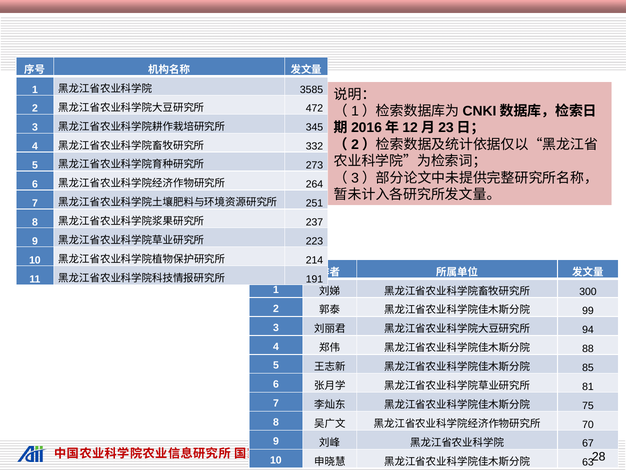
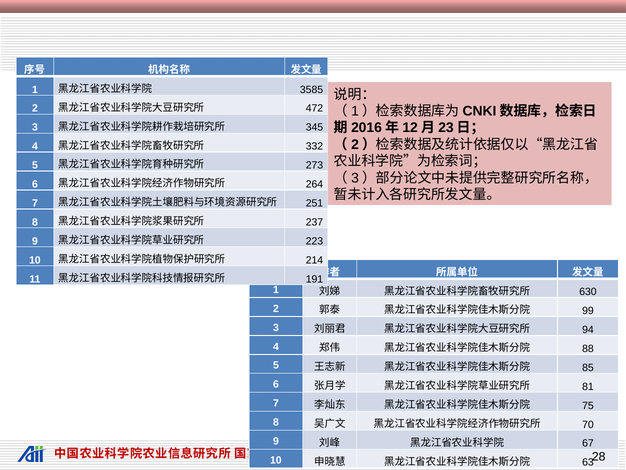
300: 300 -> 630
